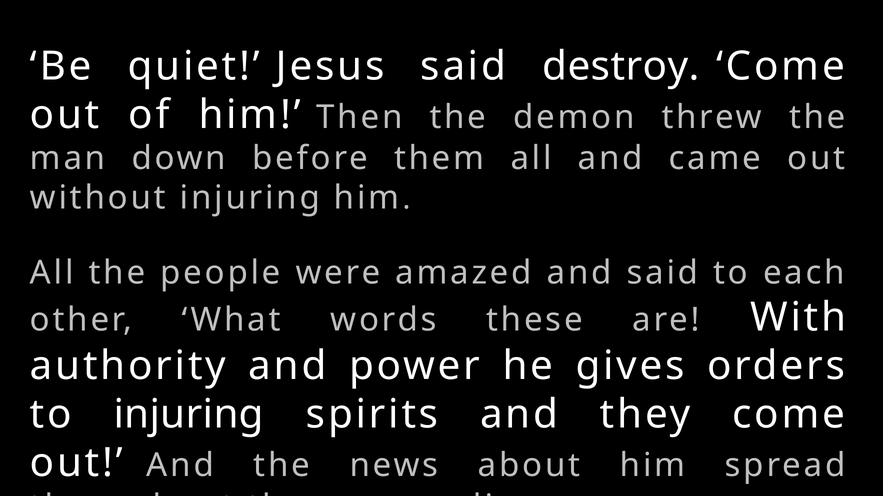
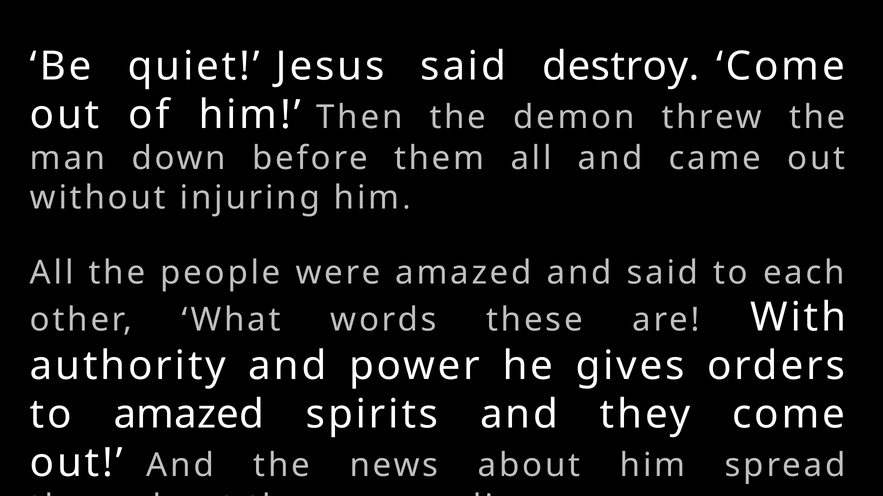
to injuring: injuring -> amazed
